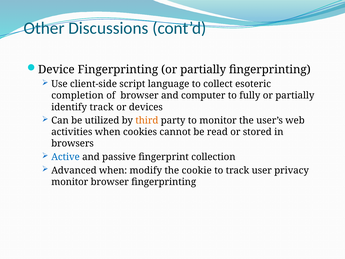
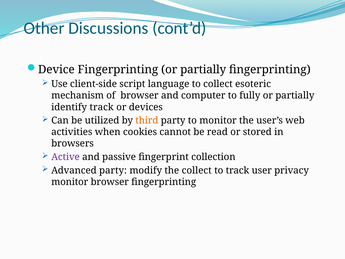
completion: completion -> mechanism
Active colour: blue -> purple
Advanced when: when -> party
the cookie: cookie -> collect
